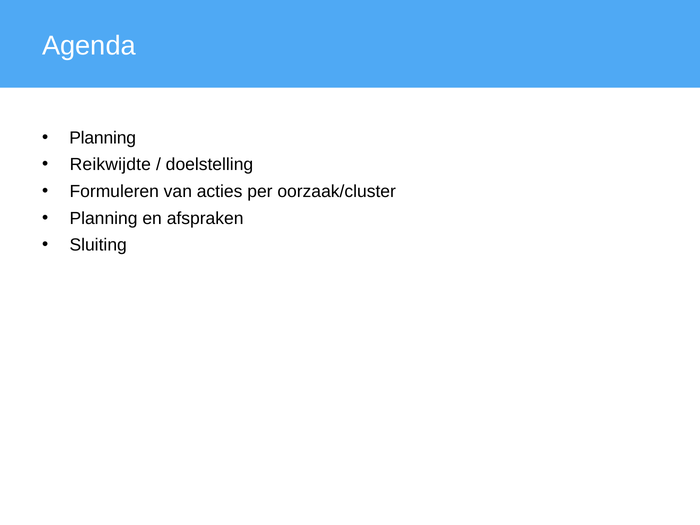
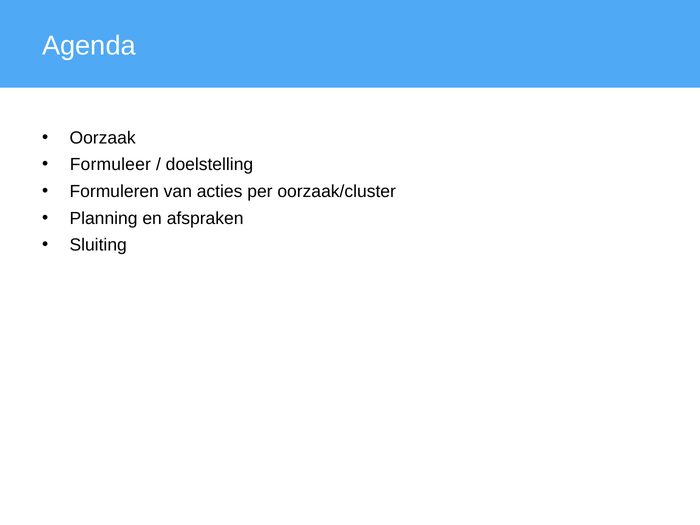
Planning at (103, 138): Planning -> Oorzaak
Reikwijdte: Reikwijdte -> Formuleer
